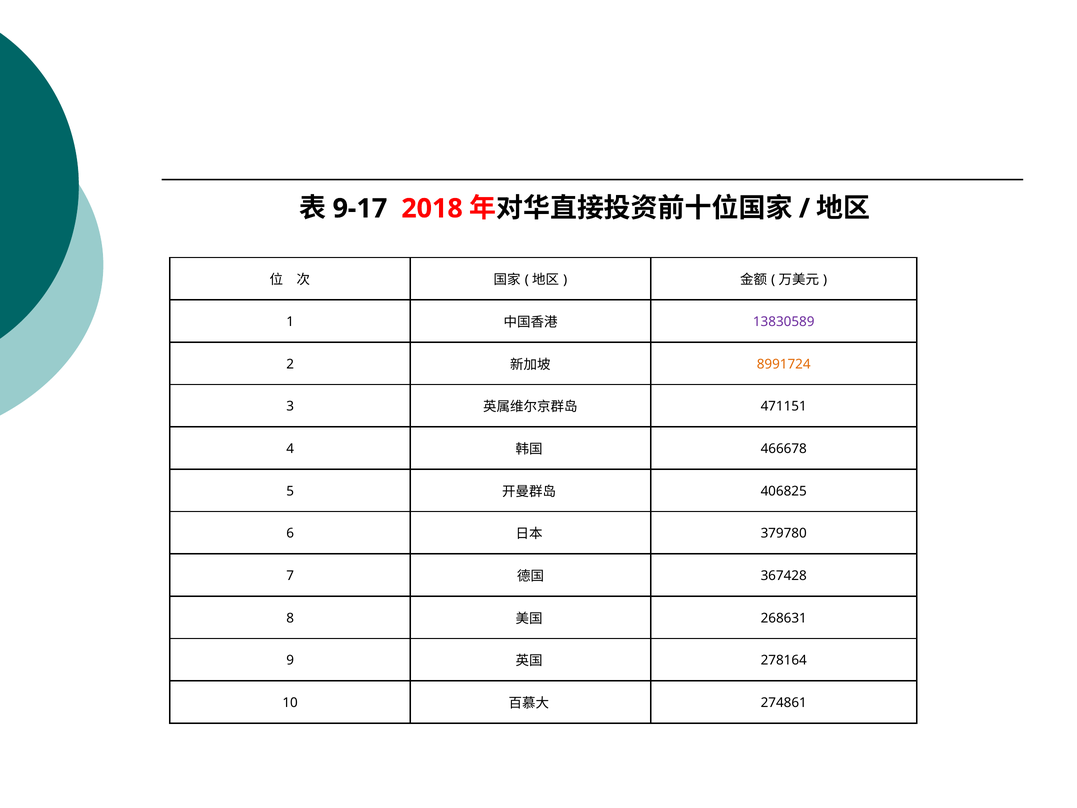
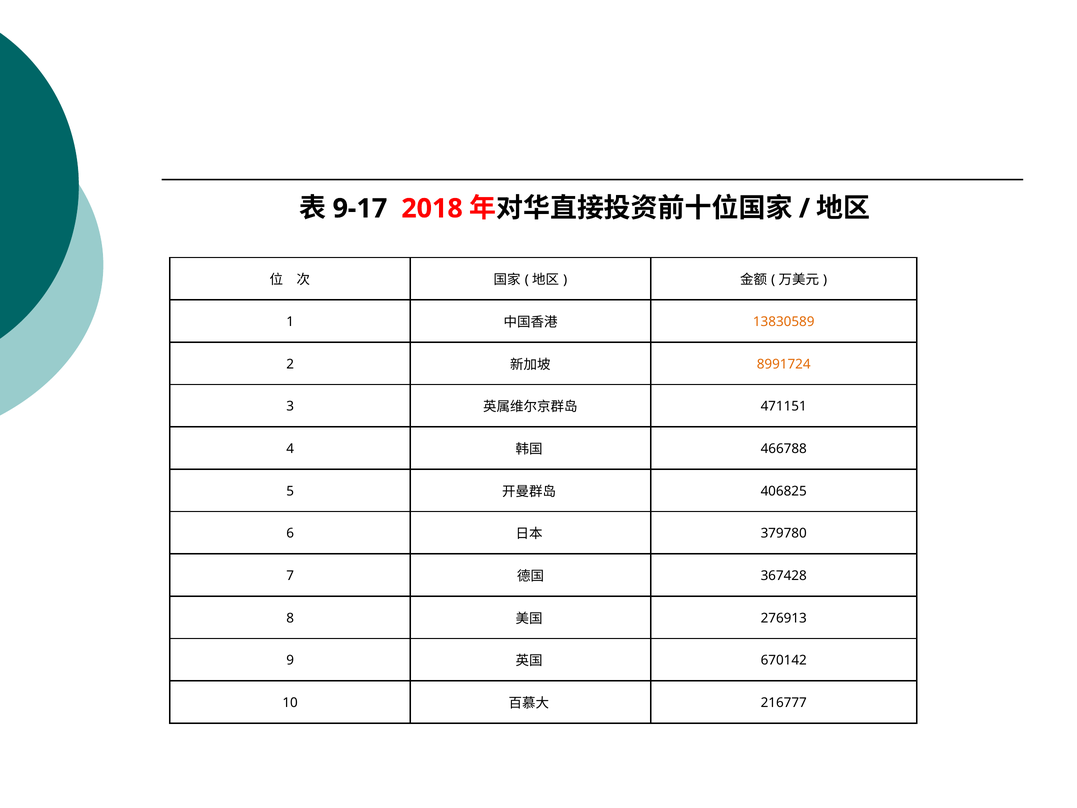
13830589 colour: purple -> orange
466678: 466678 -> 466788
268631: 268631 -> 276913
278164: 278164 -> 670142
274861: 274861 -> 216777
